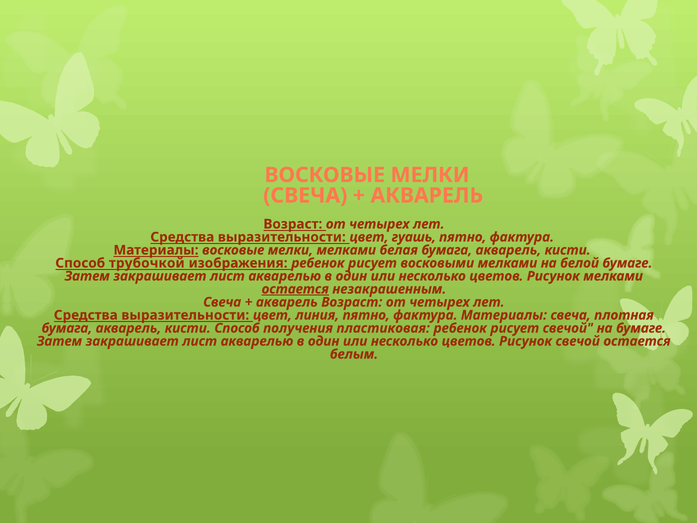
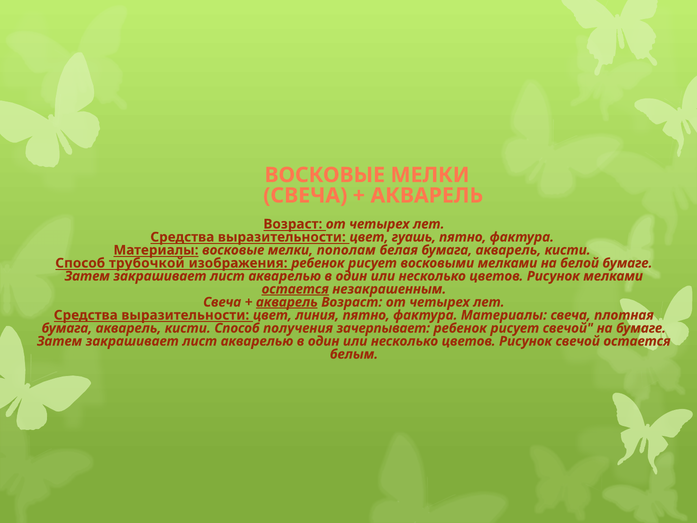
мелки мелками: мелками -> пополам
акварель at (287, 302) underline: none -> present
пластиковая: пластиковая -> зачерпывает
